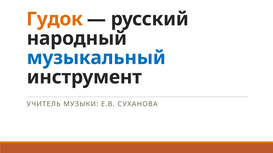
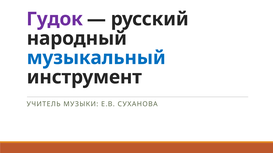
Гудок colour: orange -> purple
